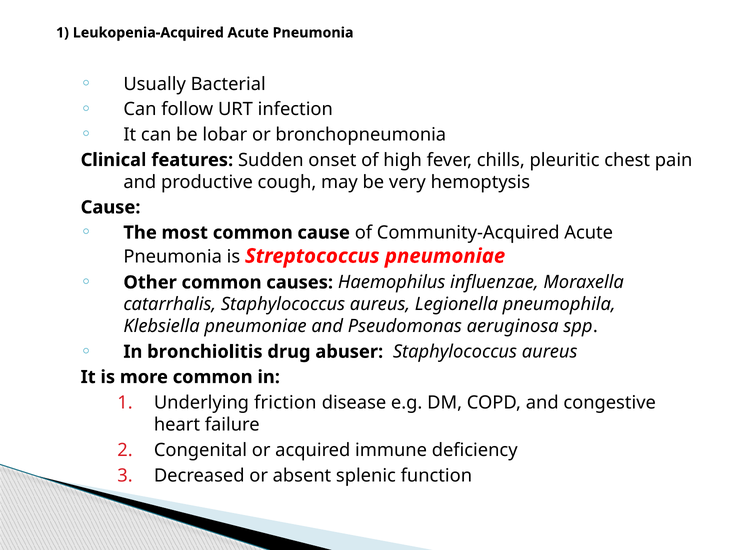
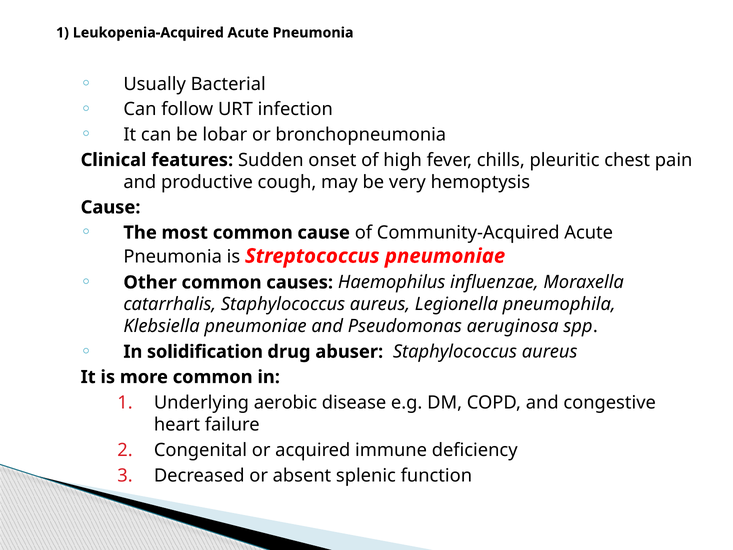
bronchiolitis: bronchiolitis -> solidification
friction: friction -> aerobic
